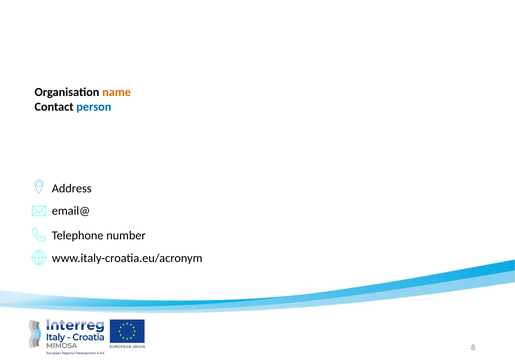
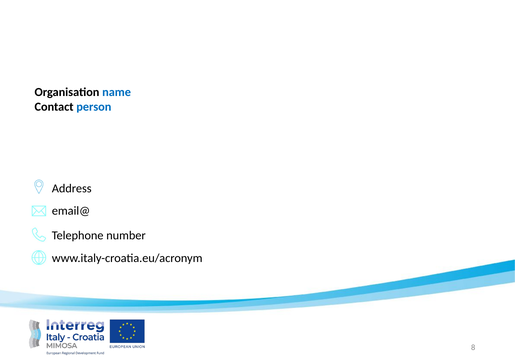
name colour: orange -> blue
